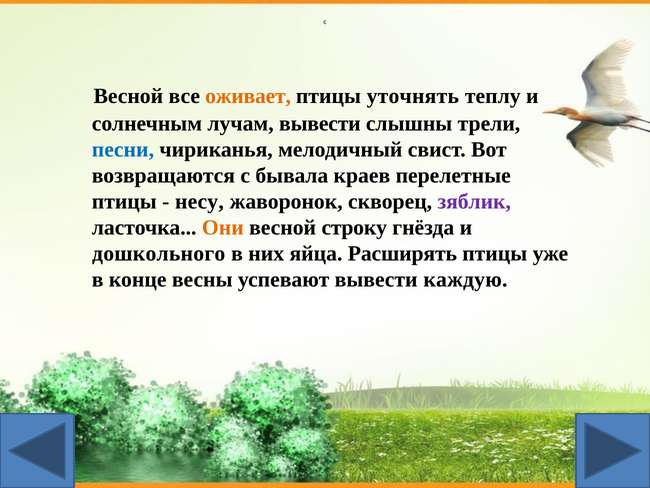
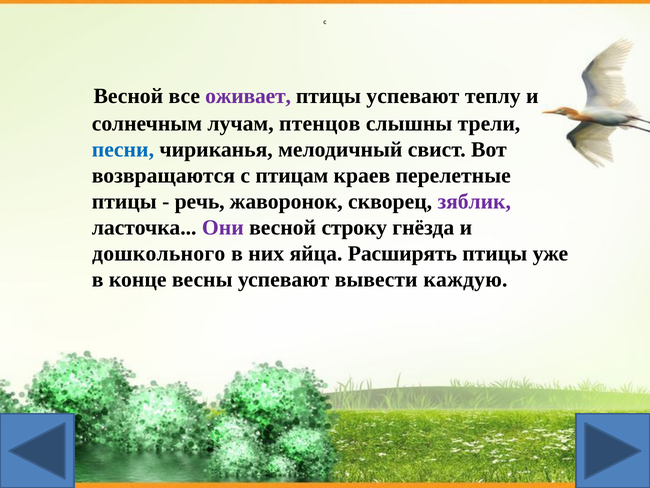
оживает colour: orange -> purple
птицы уточнять: уточнять -> успевают
лучам вывести: вывести -> птенцов
бывала: бывала -> птицам
несу: несу -> речь
Они colour: orange -> purple
